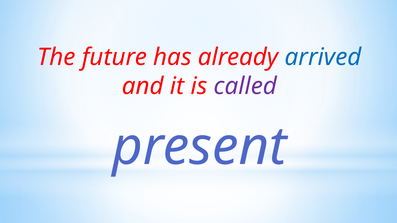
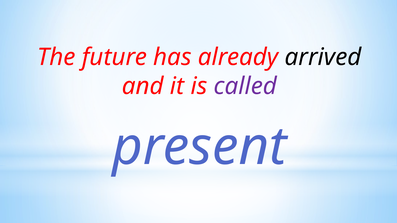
arrived colour: blue -> black
